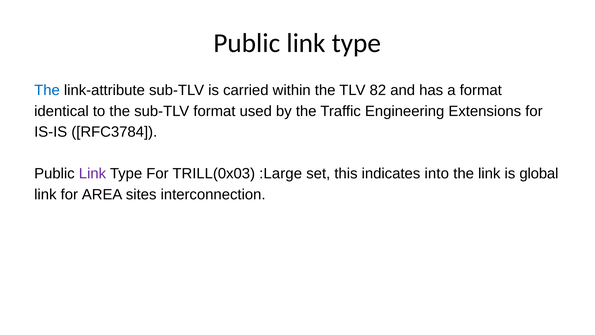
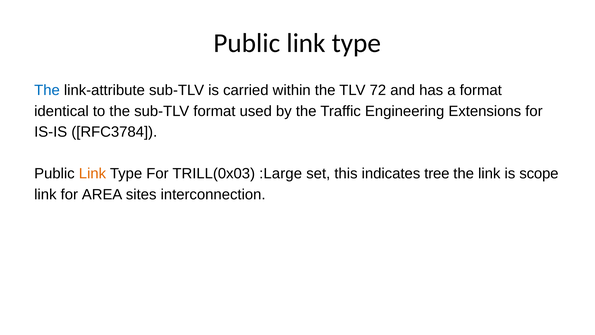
82: 82 -> 72
Link at (92, 174) colour: purple -> orange
into: into -> tree
global: global -> scope
